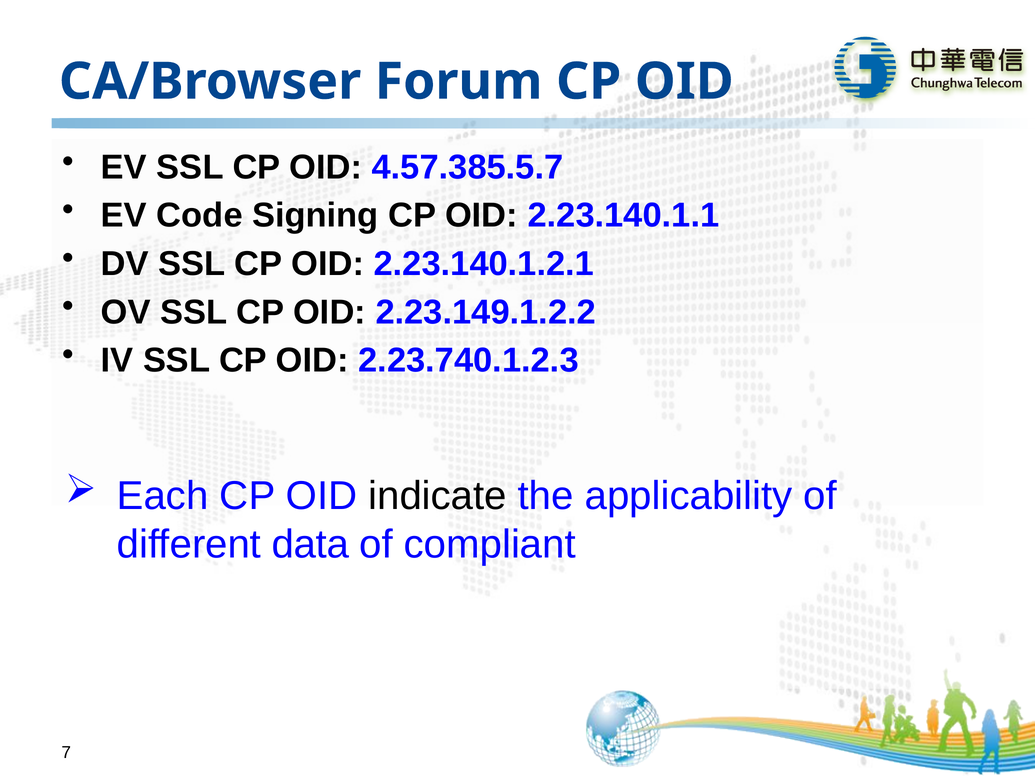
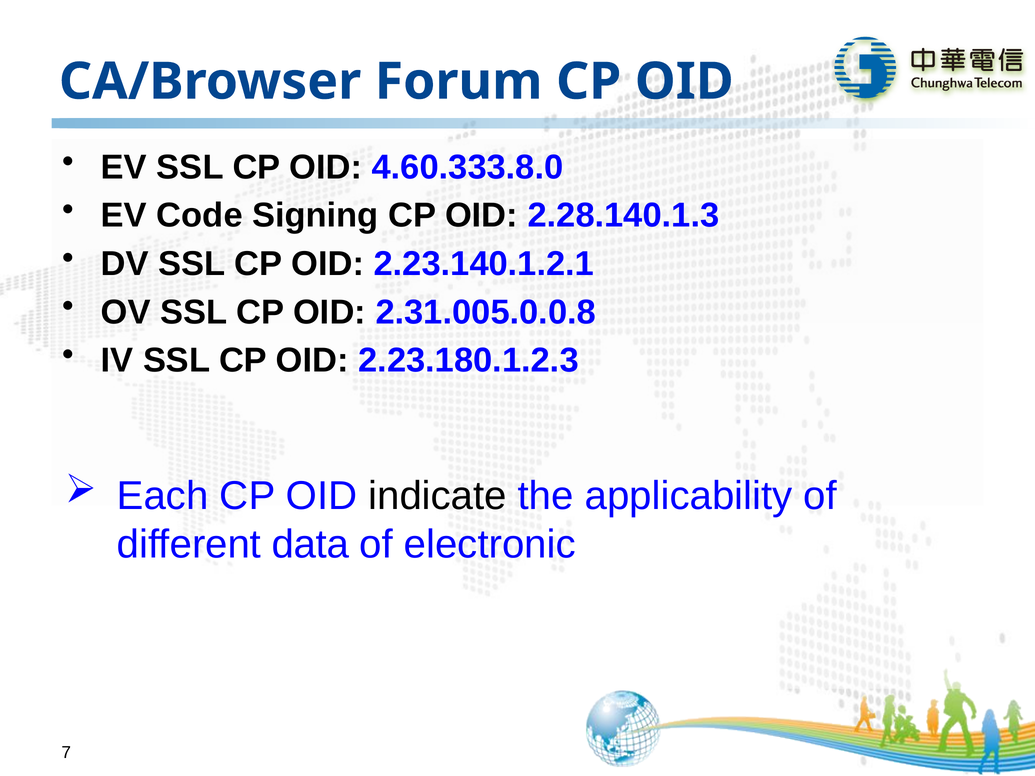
4.57.385.5.7: 4.57.385.5.7 -> 4.60.333.8.0
2.23.140.1.1: 2.23.140.1.1 -> 2.28.140.1.3
2.23.149.1.2.2: 2.23.149.1.2.2 -> 2.31.005.0.0.8
2.23.740.1.2.3: 2.23.740.1.2.3 -> 2.23.180.1.2.3
compliant: compliant -> electronic
